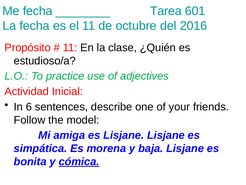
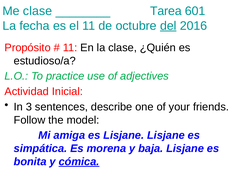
Me fecha: fecha -> clase
del underline: none -> present
6: 6 -> 3
